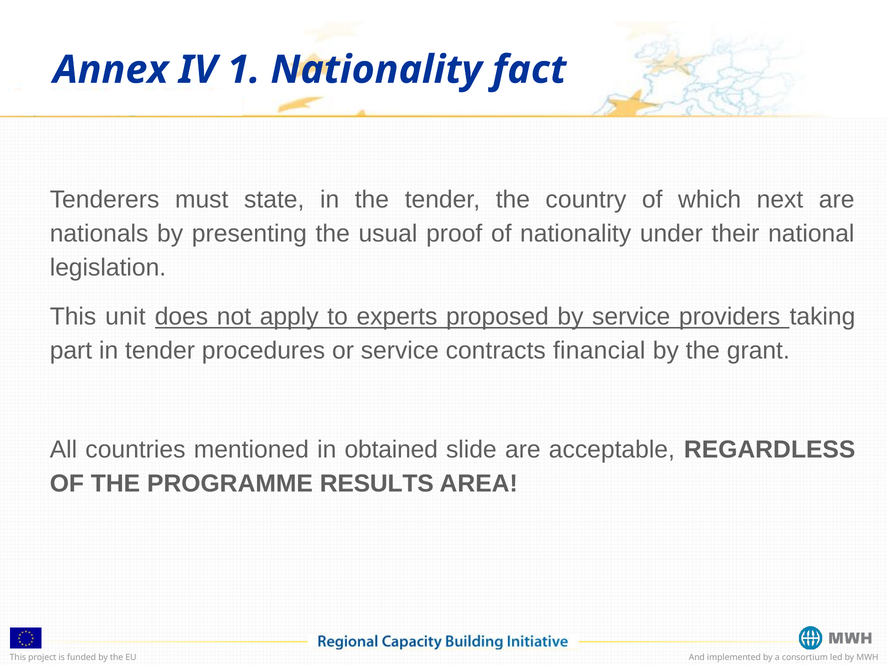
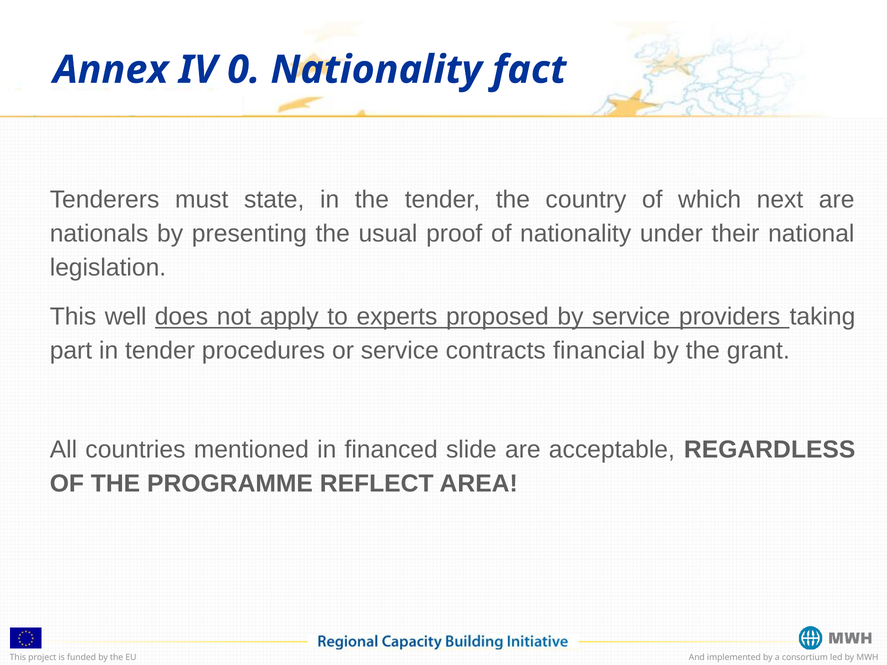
1: 1 -> 0
unit: unit -> well
obtained: obtained -> financed
RESULTS: RESULTS -> REFLECT
